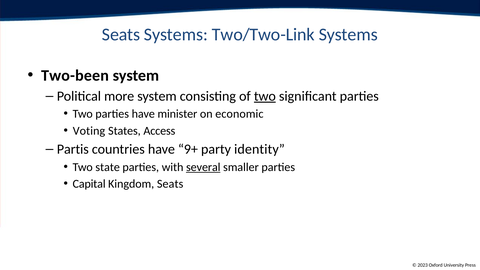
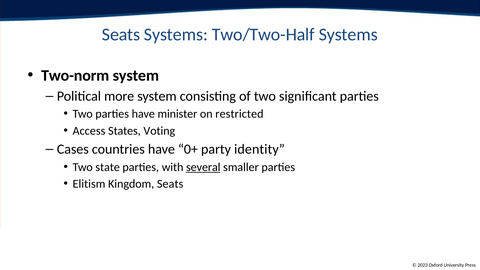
Two/Two-Link: Two/Two-Link -> Two/Two-Half
Two-been: Two-been -> Two-norm
two at (265, 96) underline: present -> none
economic: economic -> restricted
Voting: Voting -> Access
Access: Access -> Voting
Partis: Partis -> Cases
9+: 9+ -> 0+
Capital: Capital -> Elitism
